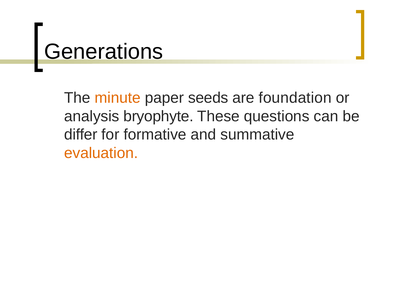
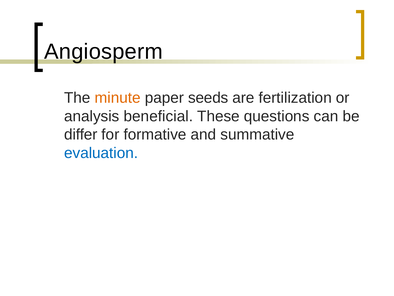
Generations: Generations -> Angiosperm
foundation: foundation -> fertilization
bryophyte: bryophyte -> beneficial
evaluation colour: orange -> blue
